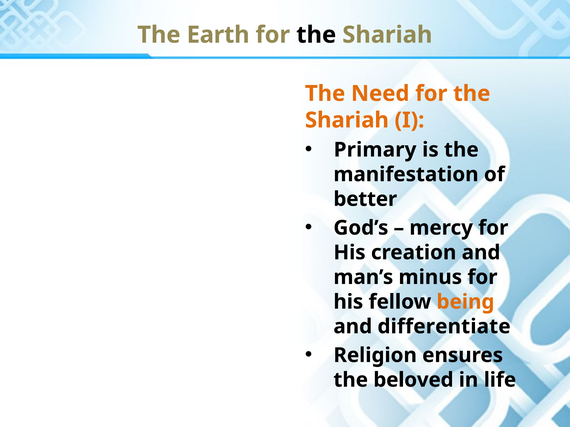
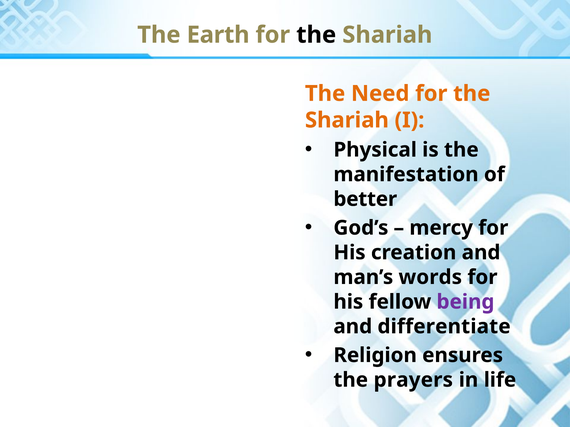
Primary: Primary -> Physical
minus: minus -> words
being colour: orange -> purple
beloved: beloved -> prayers
